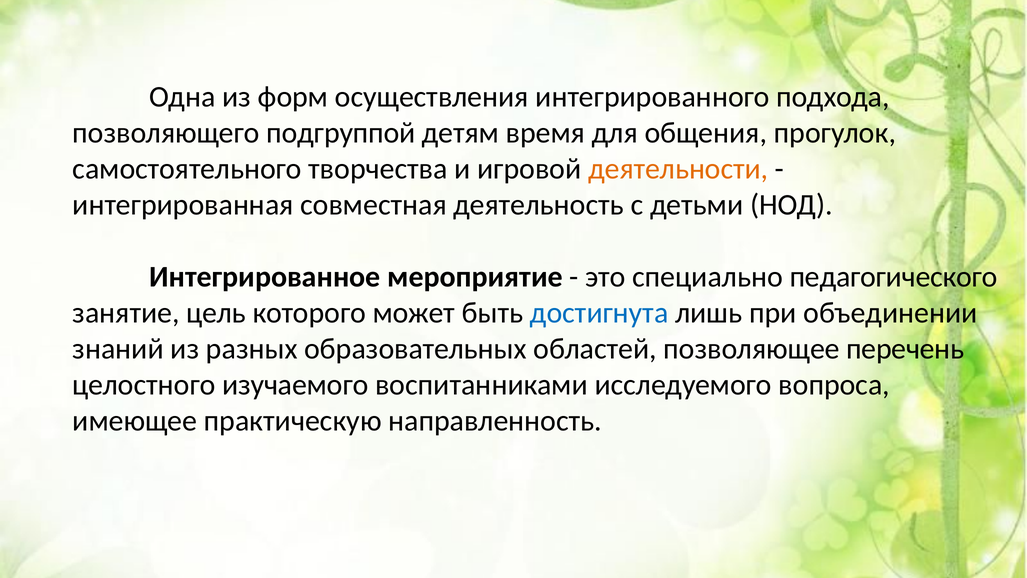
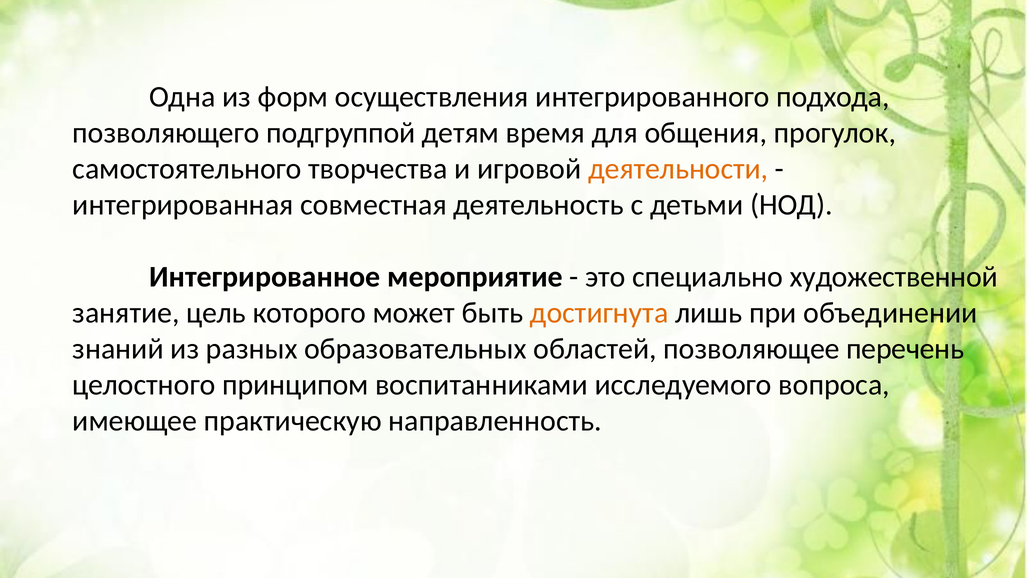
педагогического: педагогического -> художественной
достигнута colour: blue -> orange
изучаемого: изучаемого -> принципом
